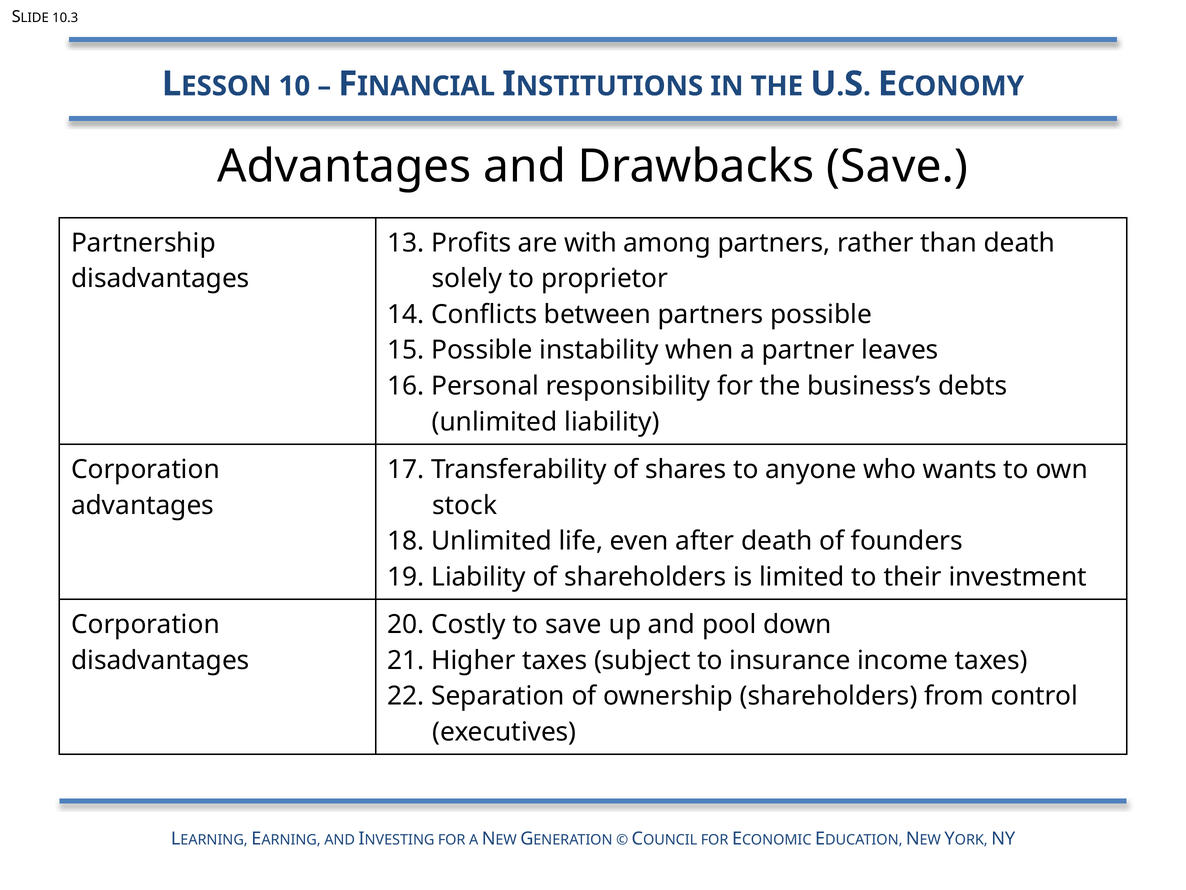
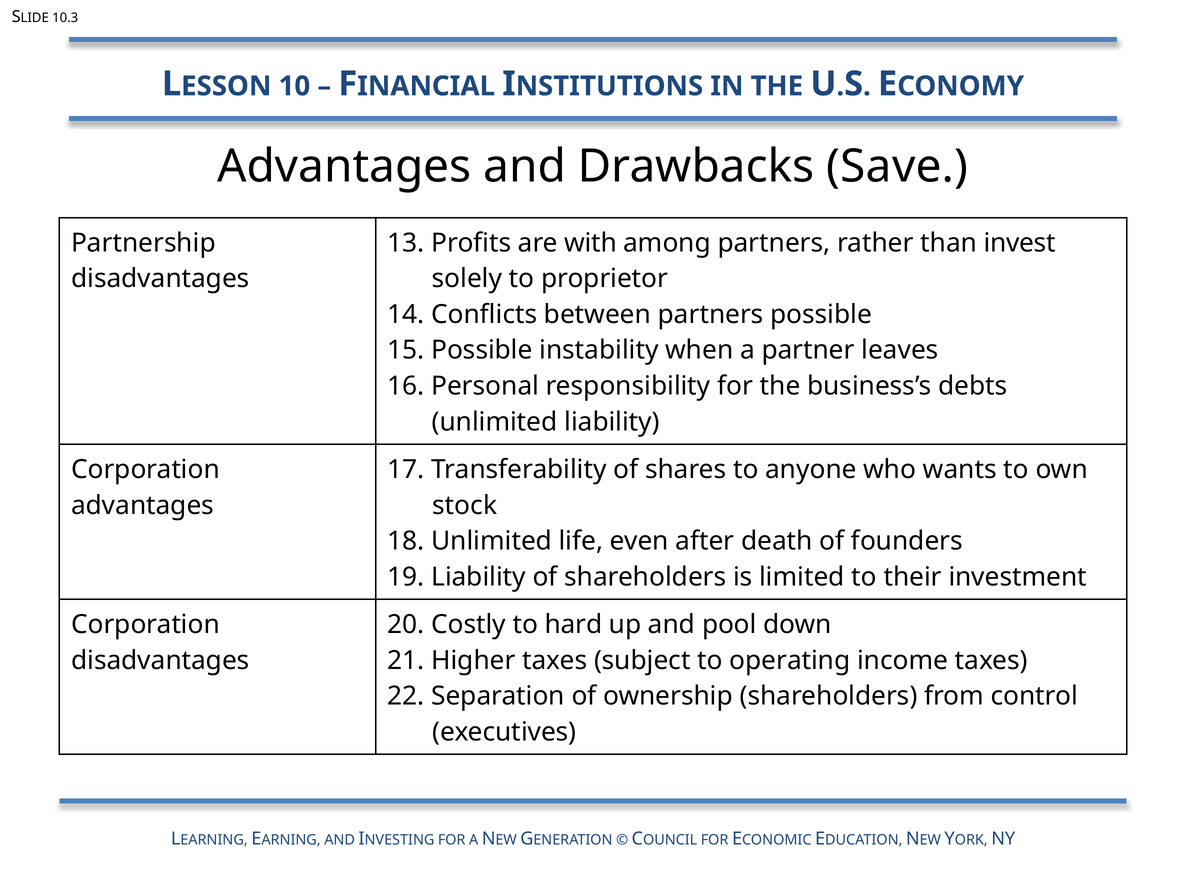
than death: death -> invest
to save: save -> hard
insurance: insurance -> operating
